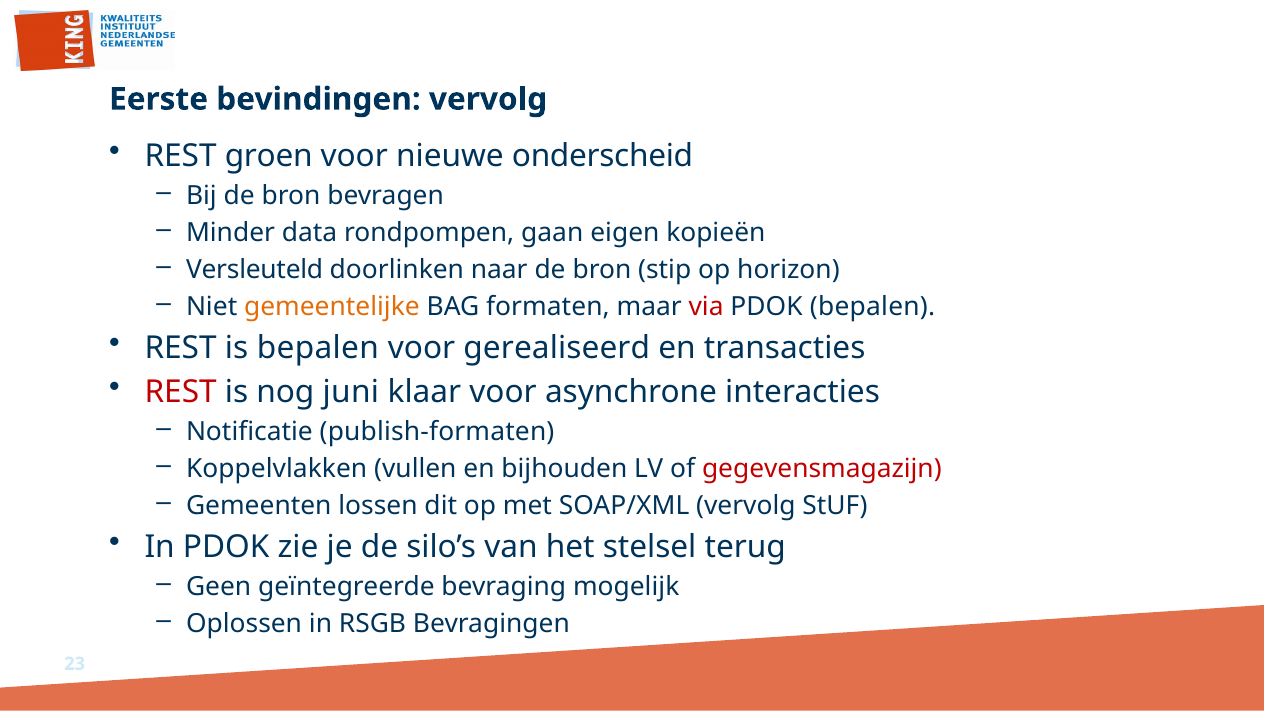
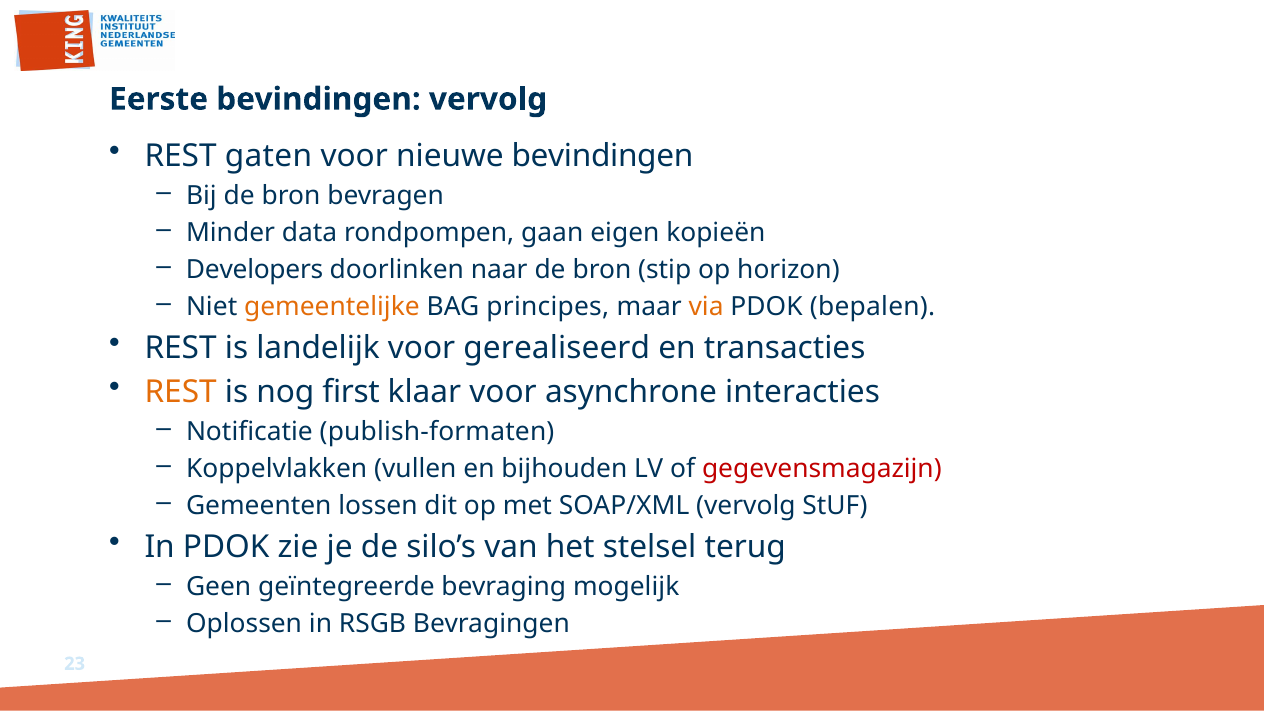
groen: groen -> gaten
nieuwe onderscheid: onderscheid -> bevindingen
Versleuteld: Versleuteld -> Developers
formaten: formaten -> principes
via colour: red -> orange
is bepalen: bepalen -> landelijk
REST at (181, 393) colour: red -> orange
juni: juni -> first
